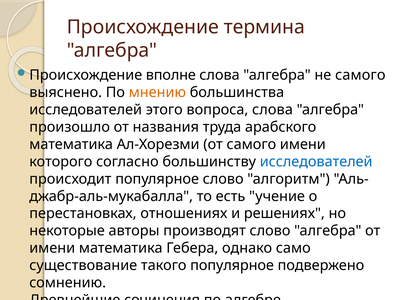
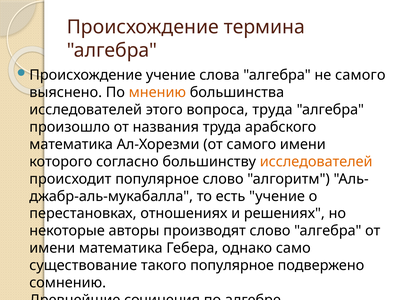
Происхождение вполне: вполне -> учение
вопроса слова: слова -> труда
исследователей at (316, 162) colour: blue -> orange
